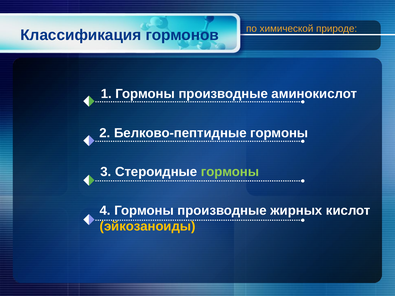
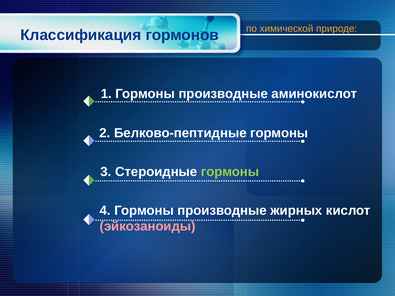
эйкозаноиды colour: yellow -> pink
